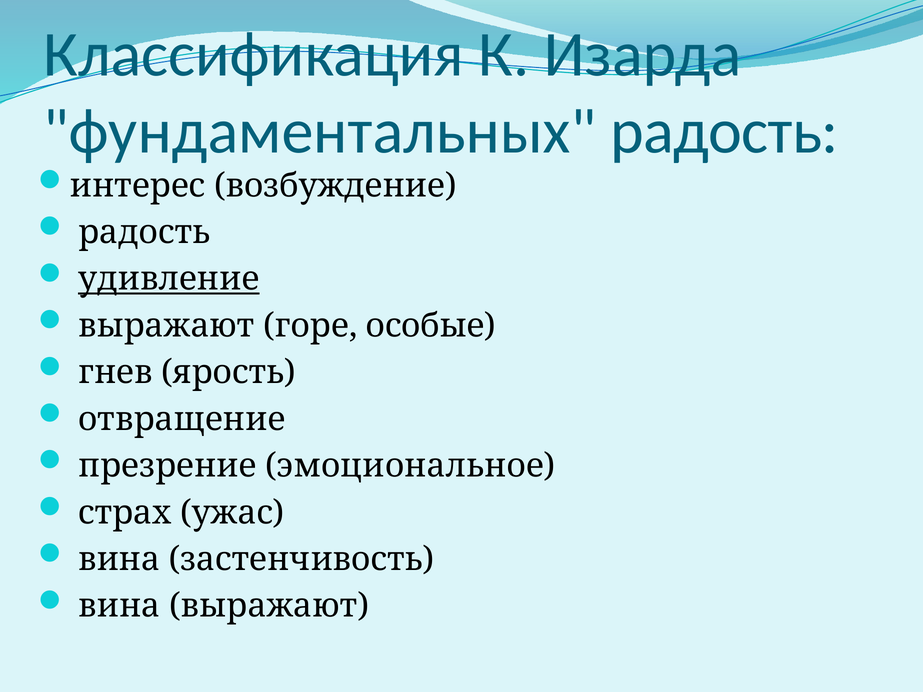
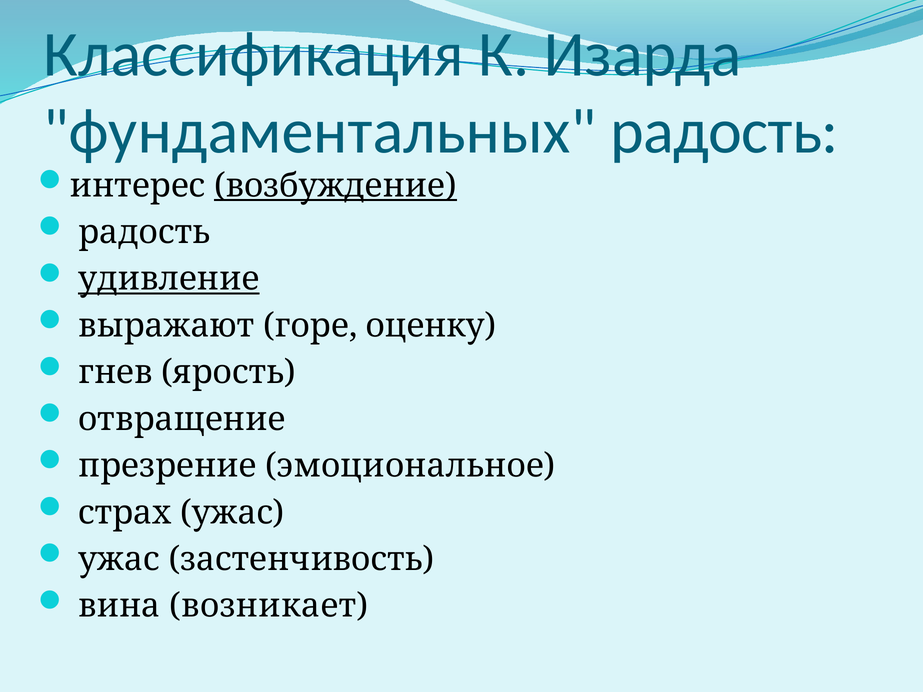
возбуждение underline: none -> present
особые: особые -> оценку
вина at (119, 559): вина -> ужас
вина выражают: выражают -> возникает
